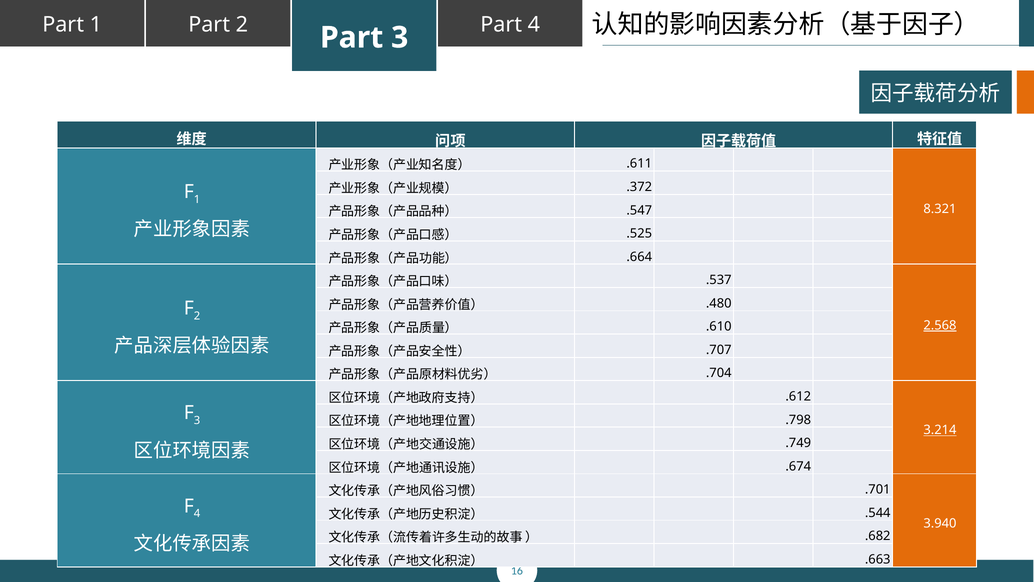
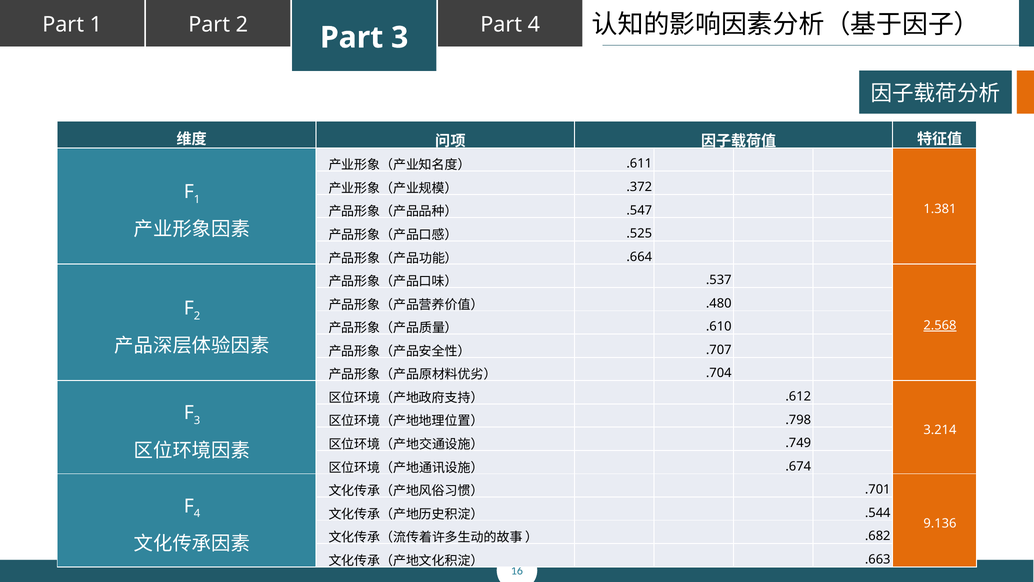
8.321: 8.321 -> 1.381
3.214 underline: present -> none
3.940: 3.940 -> 9.136
